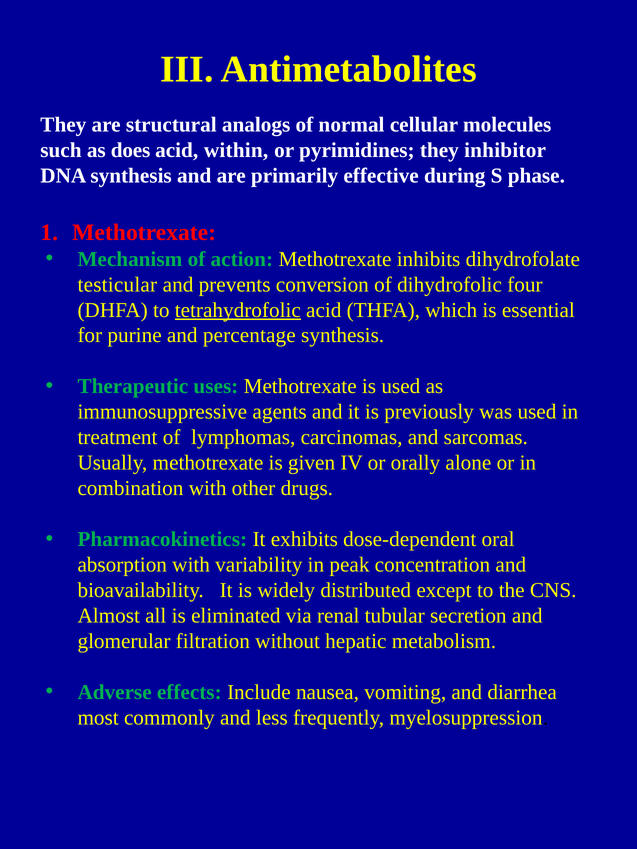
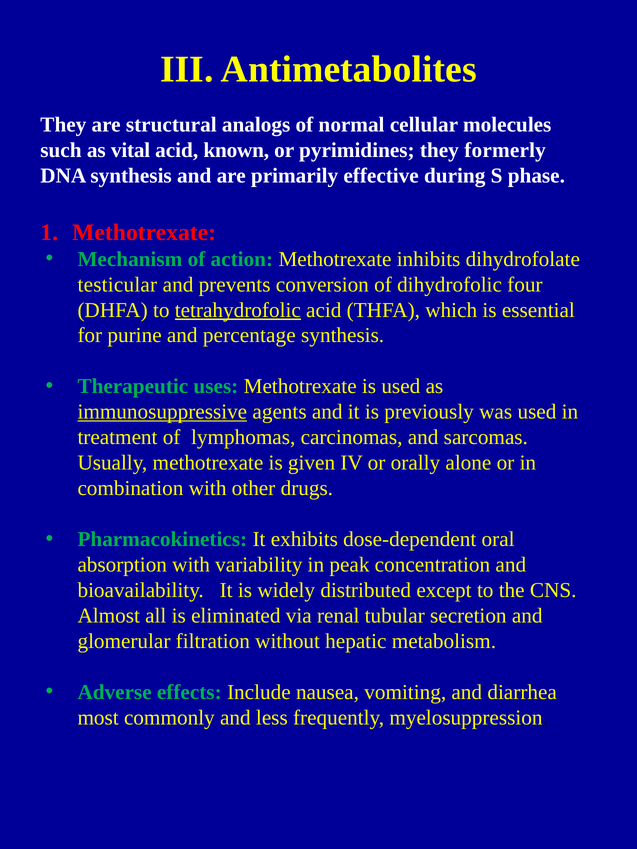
does: does -> vital
within: within -> known
inhibitor: inhibitor -> formerly
immunosuppressive underline: none -> present
